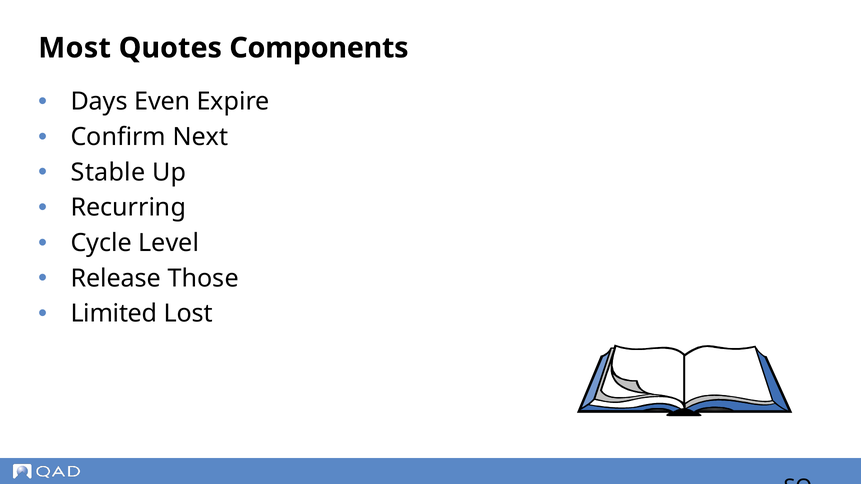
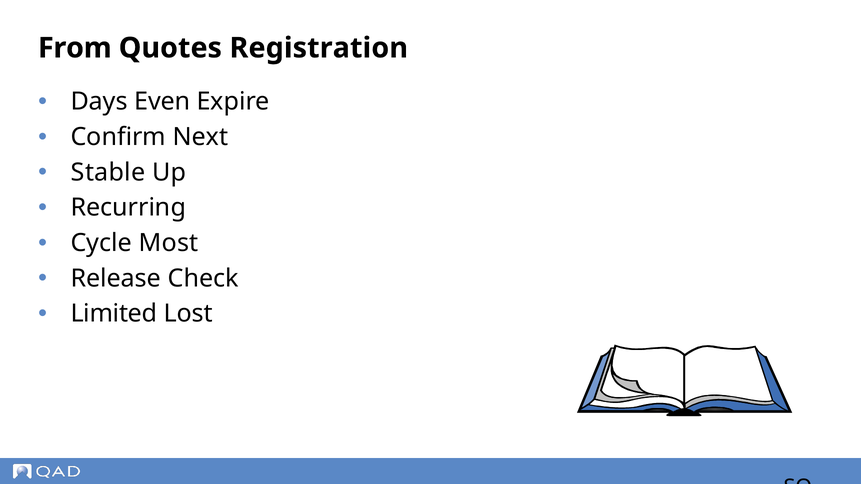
Most: Most -> From
Components: Components -> Registration
Level: Level -> Most
Those: Those -> Check
